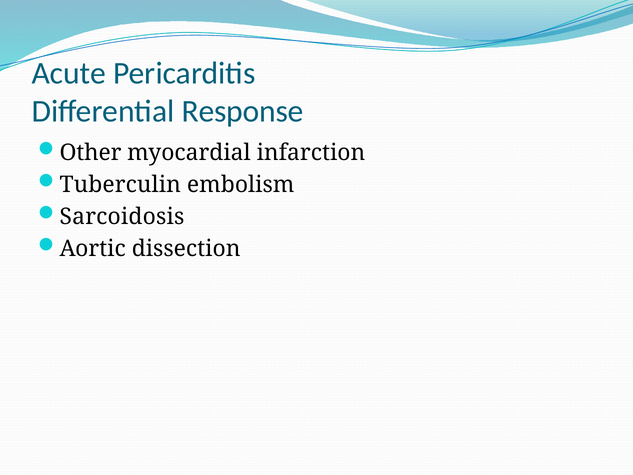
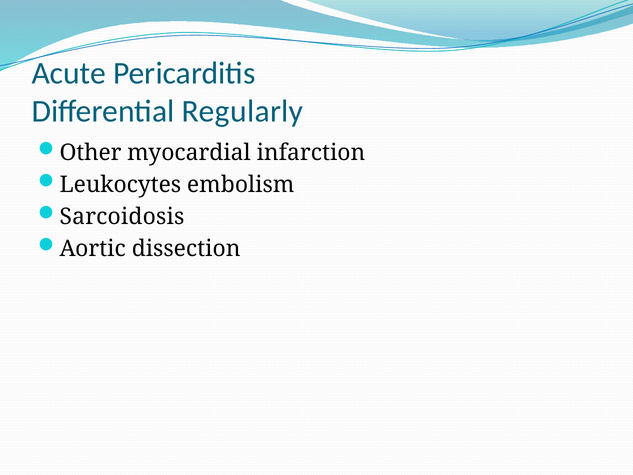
Response: Response -> Regularly
Tuberculin: Tuberculin -> Leukocytes
